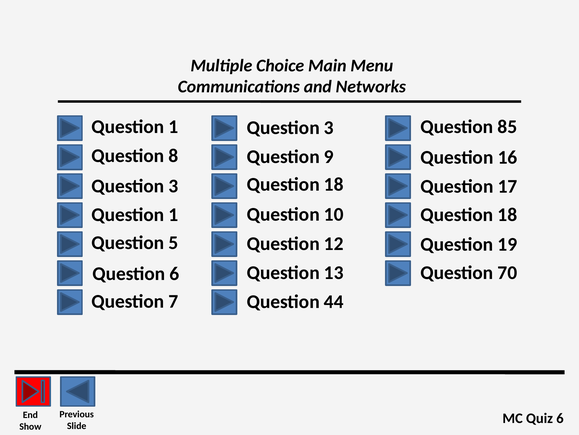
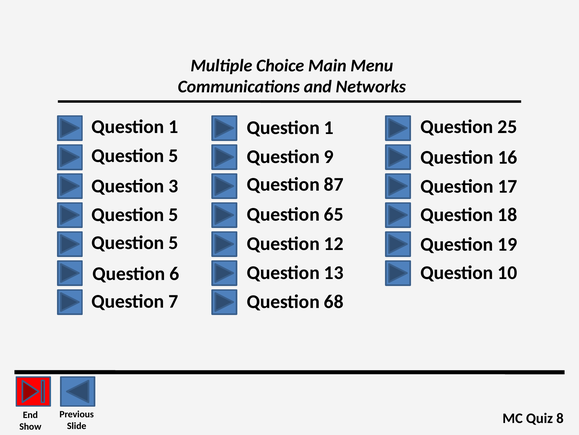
85: 85 -> 25
3 at (329, 128): 3 -> 1
8 at (173, 156): 8 -> 5
18 at (334, 184): 18 -> 87
10: 10 -> 65
1 at (173, 214): 1 -> 5
70: 70 -> 10
44: 44 -> 68
Quiz 6: 6 -> 8
